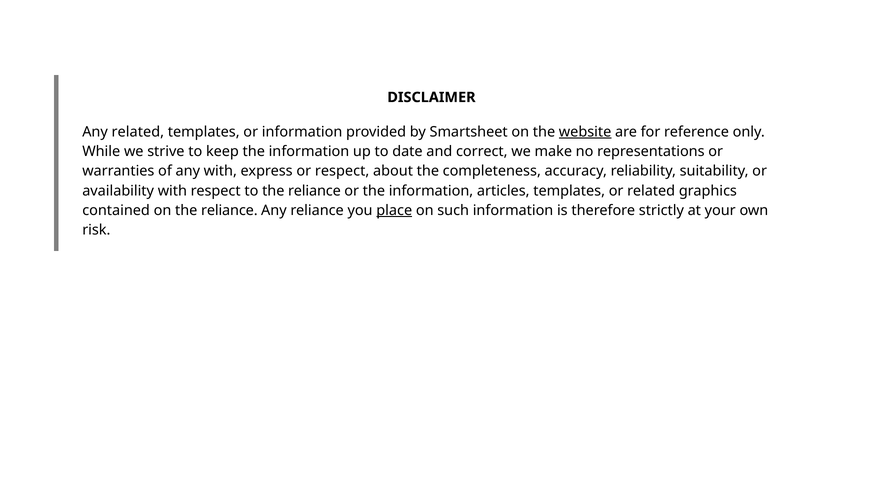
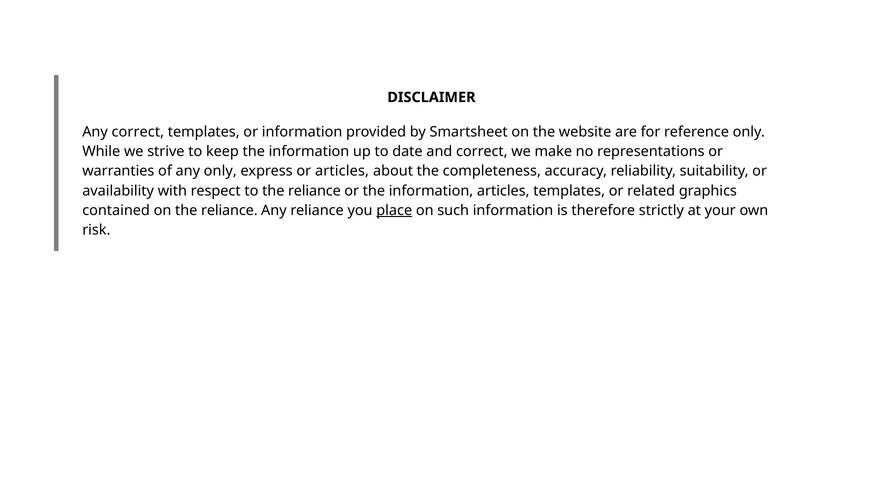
Any related: related -> correct
website underline: present -> none
any with: with -> only
or respect: respect -> articles
